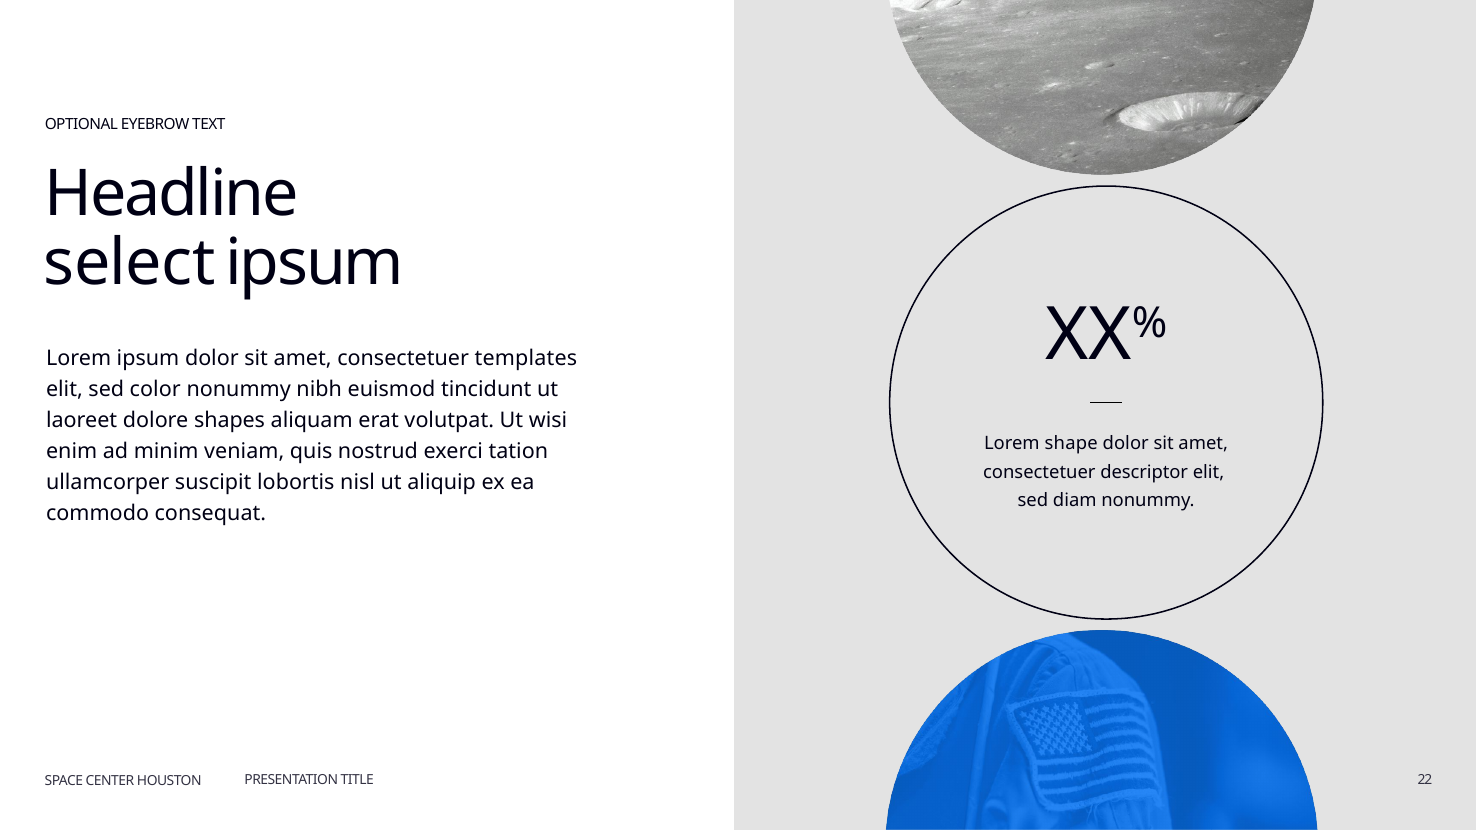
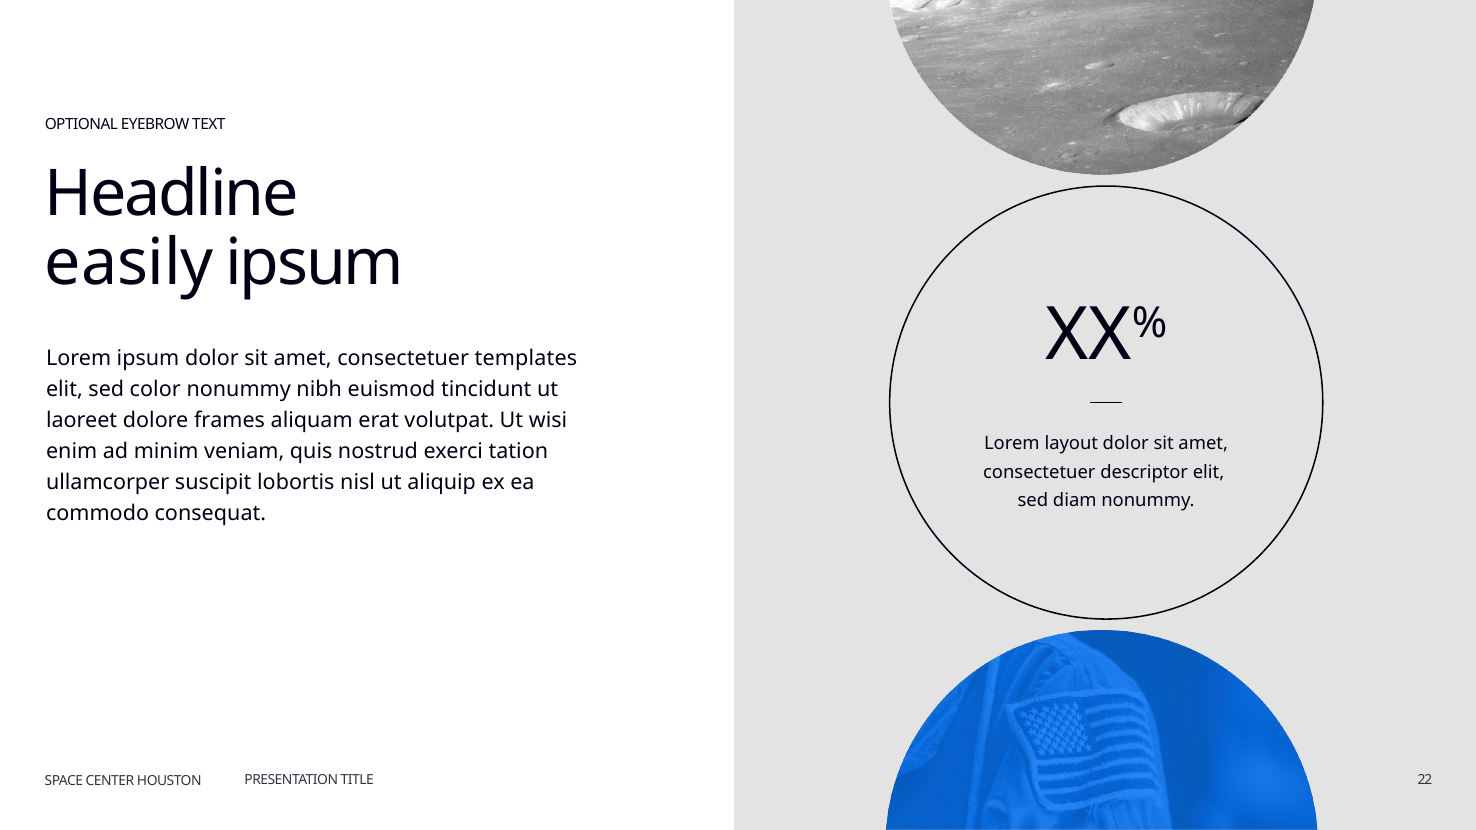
select: select -> easily
shapes: shapes -> frames
shape: shape -> layout
